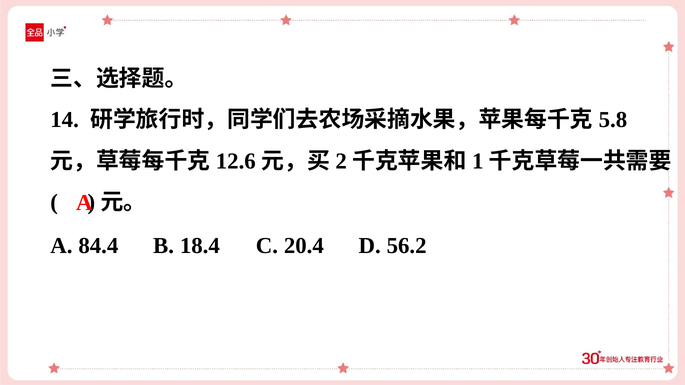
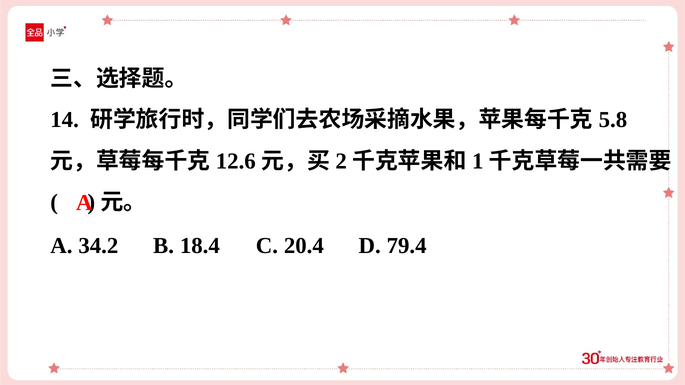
84.4: 84.4 -> 34.2
56.2: 56.2 -> 79.4
